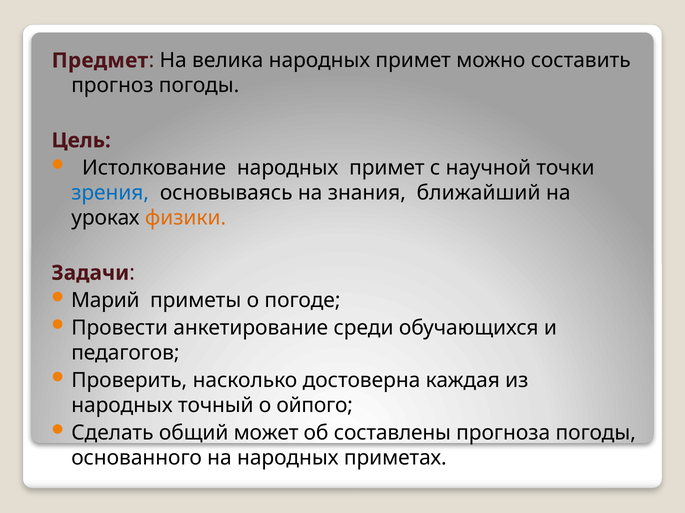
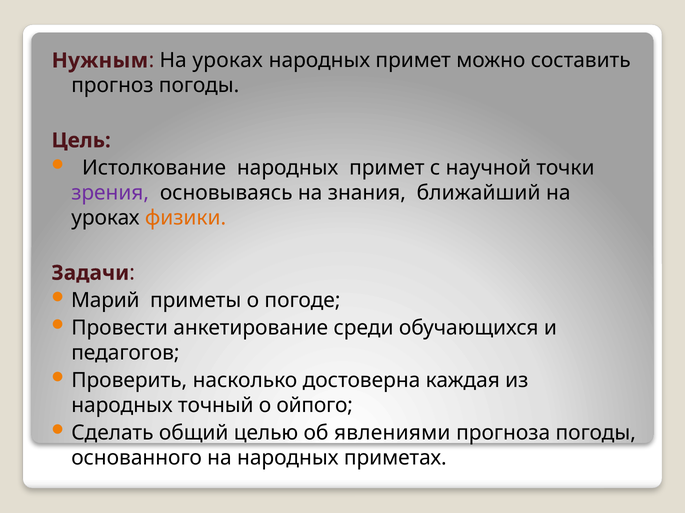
Предмет: Предмет -> Нужным
велика at (228, 61): велика -> уроках
зрения colour: blue -> purple
может: может -> целью
составлены: составлены -> явлениями
